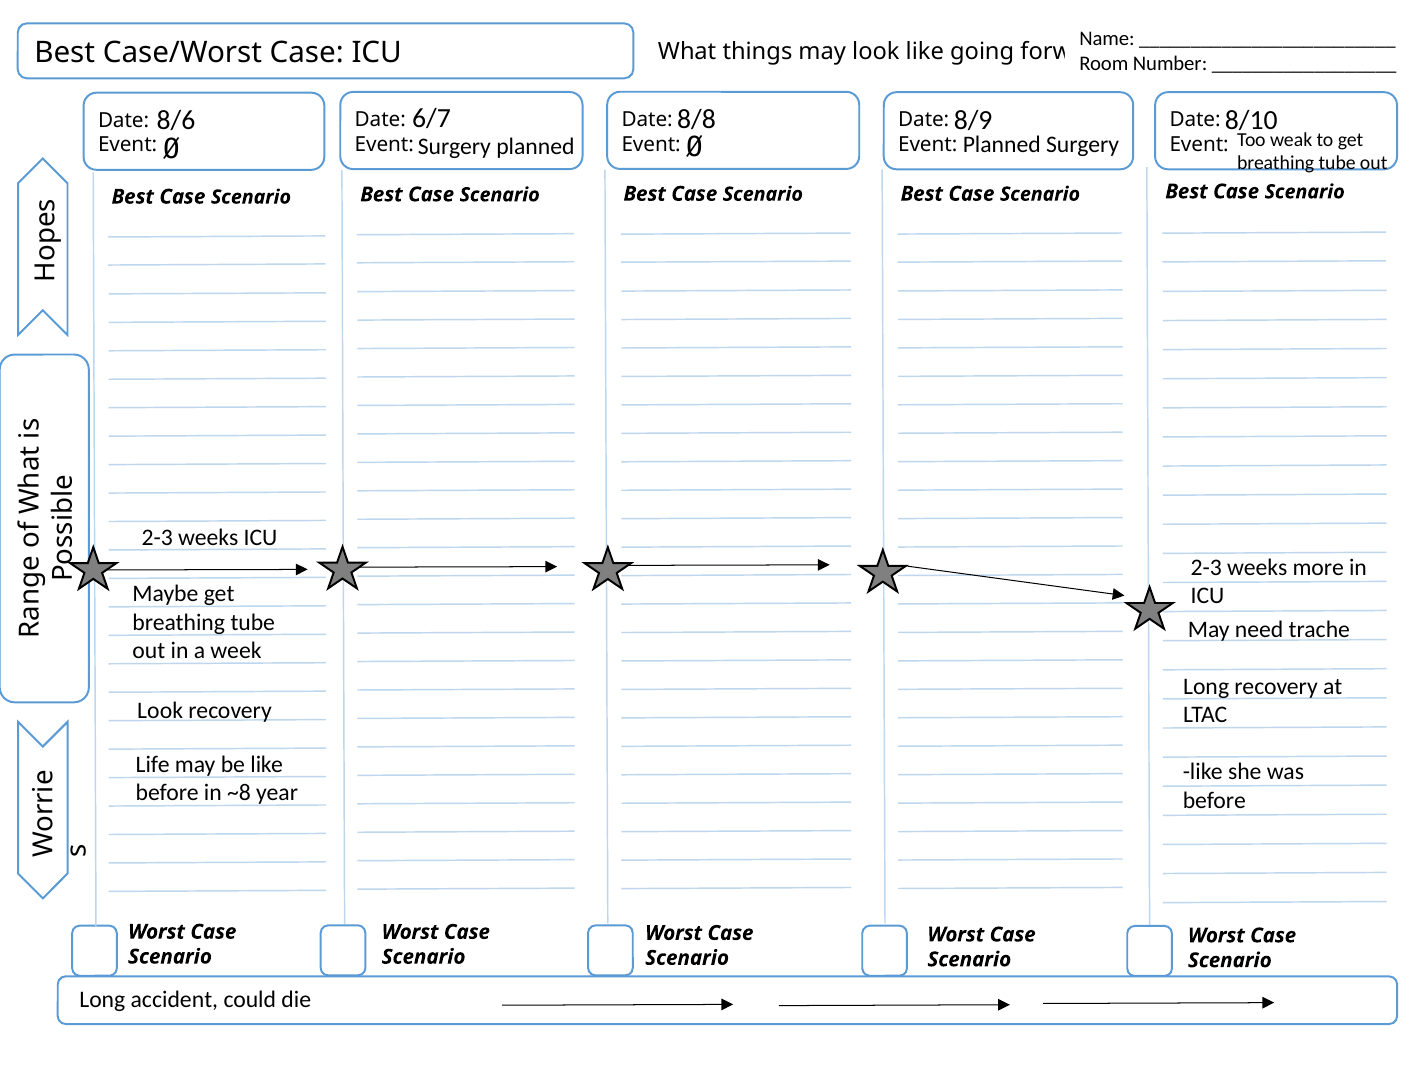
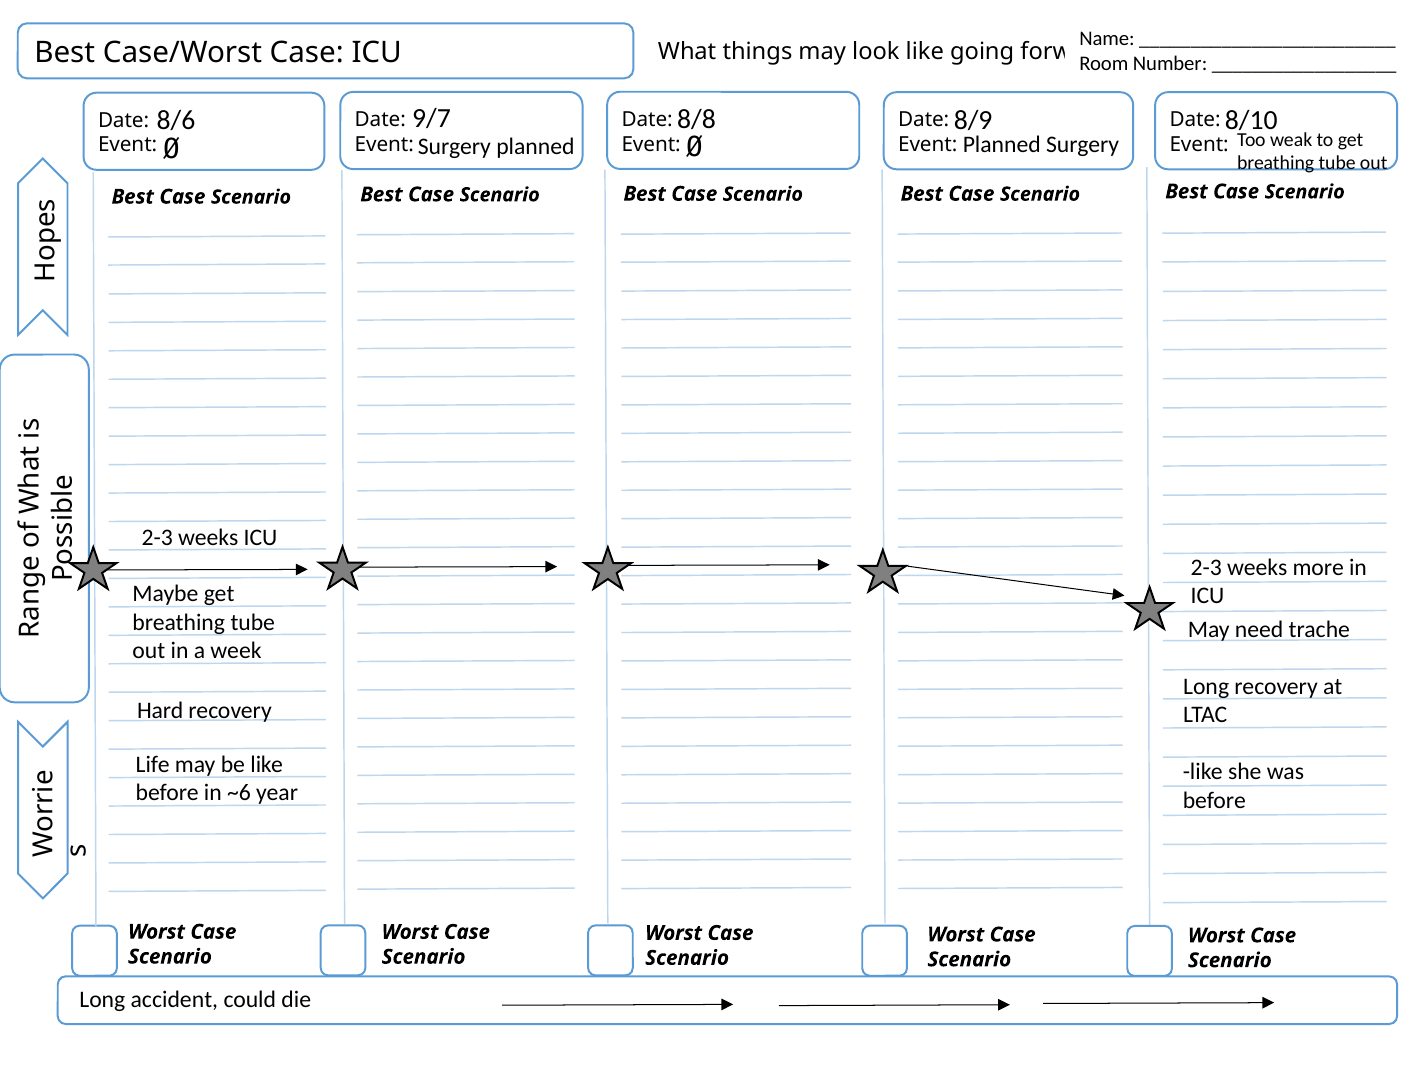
6/7: 6/7 -> 9/7
Look at (160, 711): Look -> Hard
~8: ~8 -> ~6
